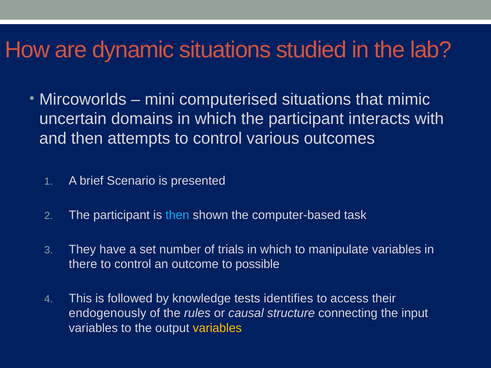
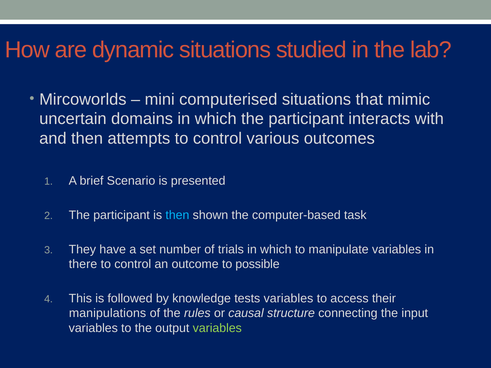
tests identifies: identifies -> variables
endogenously: endogenously -> manipulations
variables at (217, 328) colour: yellow -> light green
